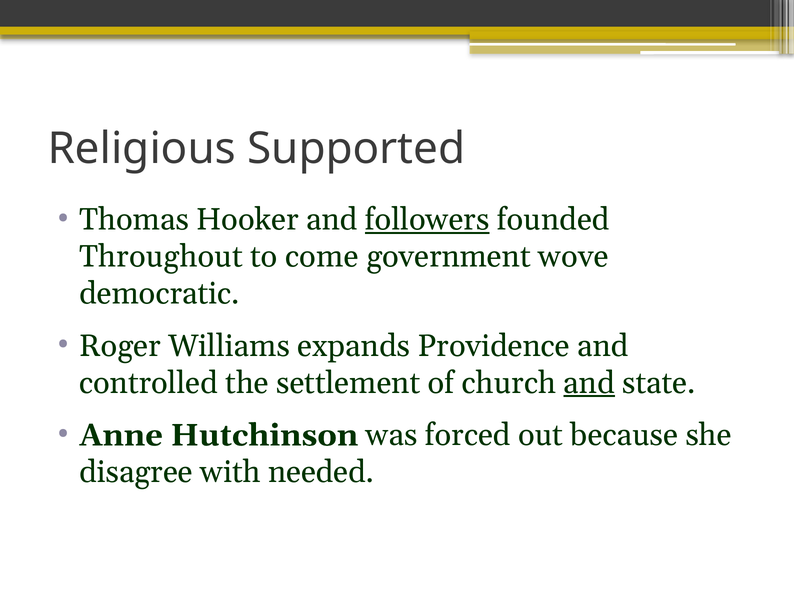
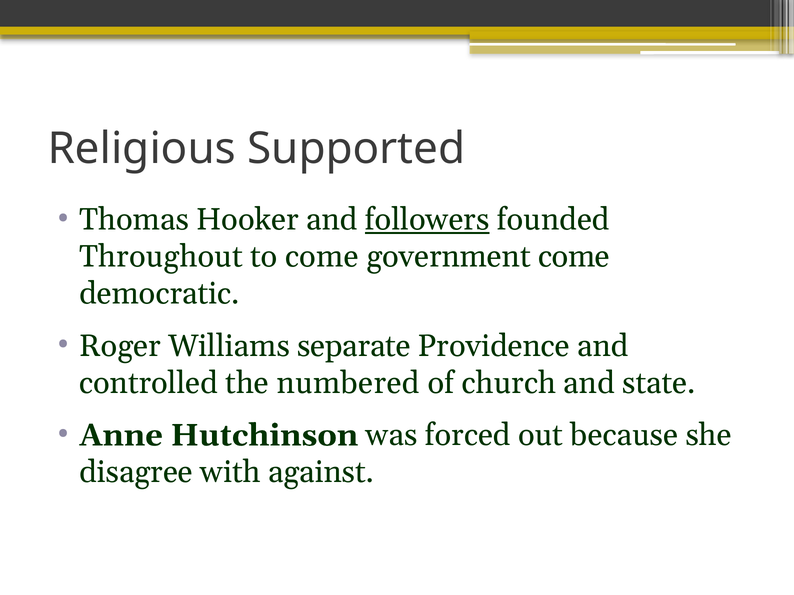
government wove: wove -> come
expands: expands -> separate
settlement: settlement -> numbered
and at (589, 383) underline: present -> none
needed: needed -> against
